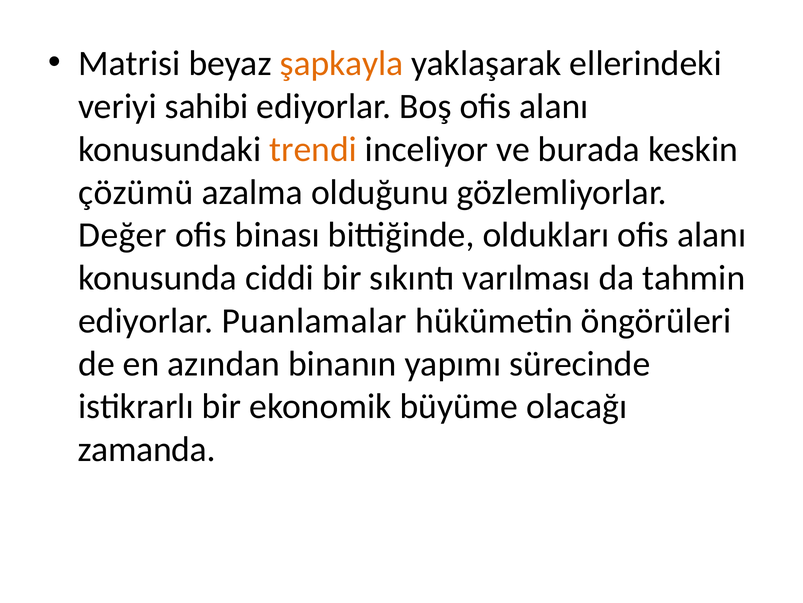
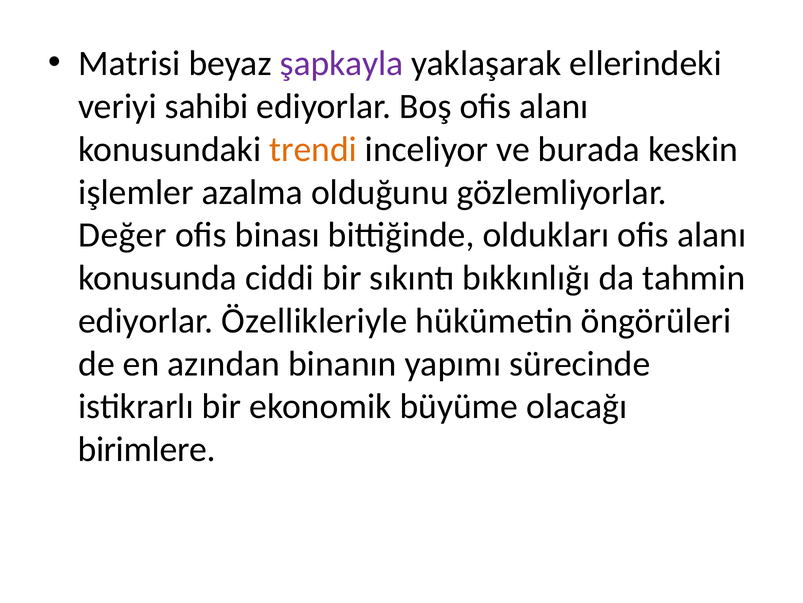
şapkayla colour: orange -> purple
çözümü: çözümü -> işlemler
varılması: varılması -> bıkkınlığı
Puanlamalar: Puanlamalar -> Özellikleriyle
zamanda: zamanda -> birimlere
